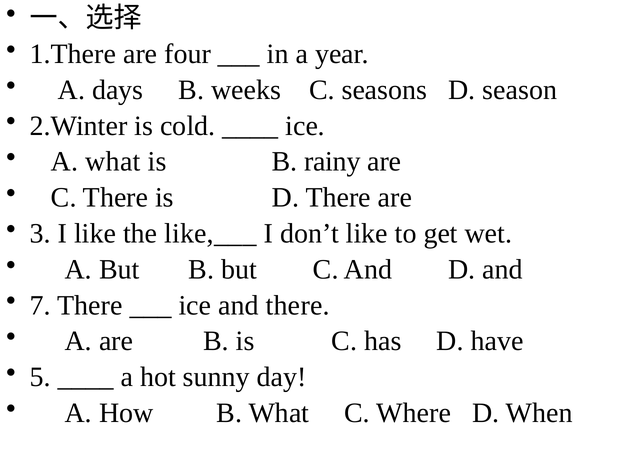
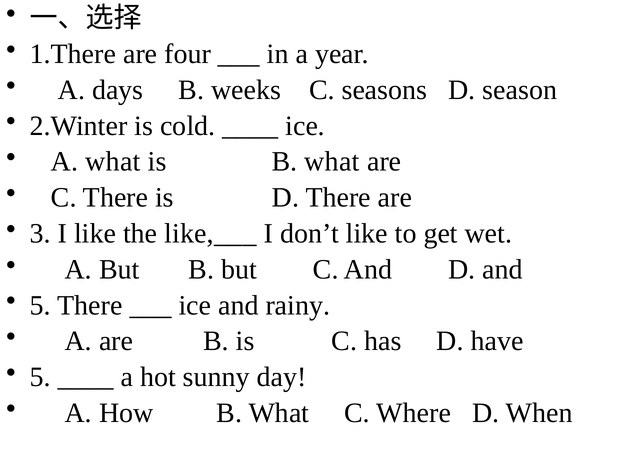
is B rainy: rainy -> what
7 at (40, 305): 7 -> 5
and there: there -> rainy
